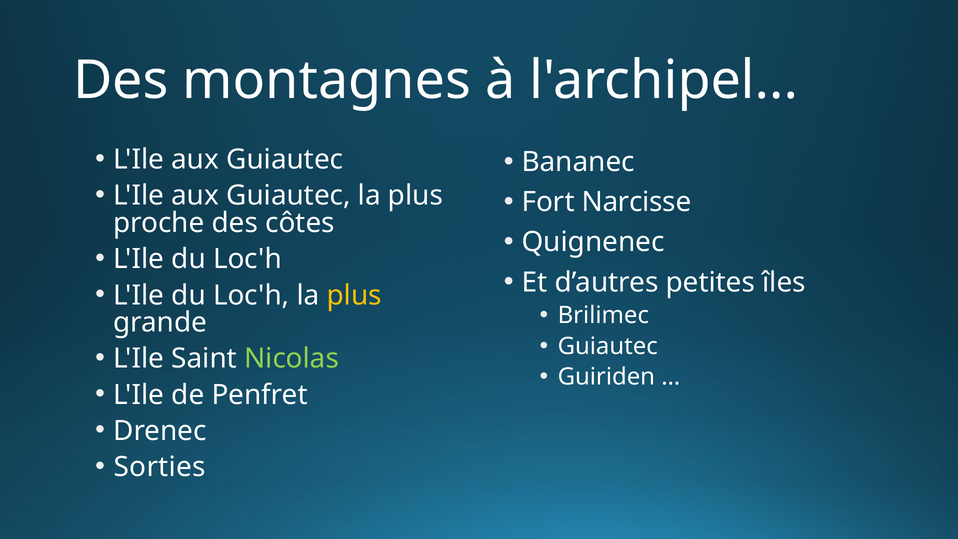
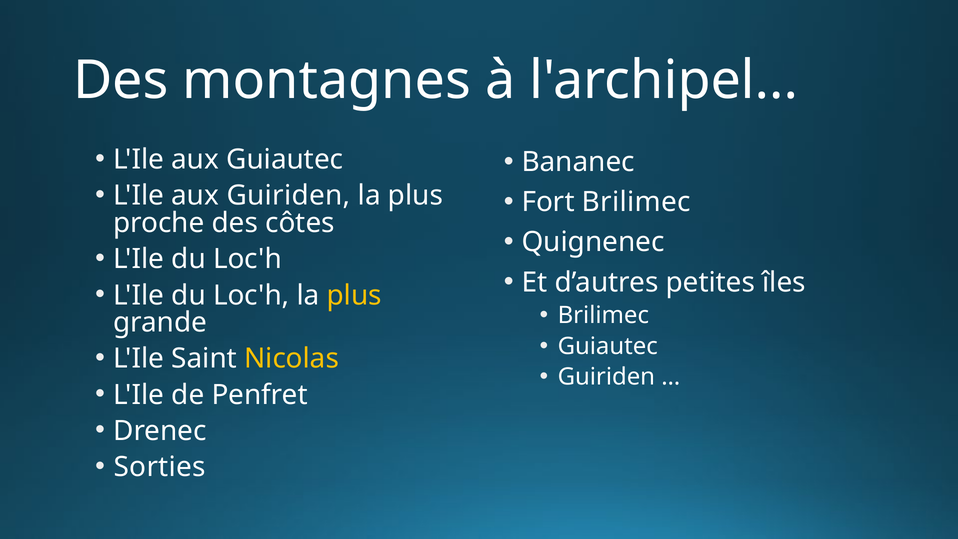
Guiautec at (288, 196): Guiautec -> Guiriden
Fort Narcisse: Narcisse -> Brilimec
Nicolas colour: light green -> yellow
